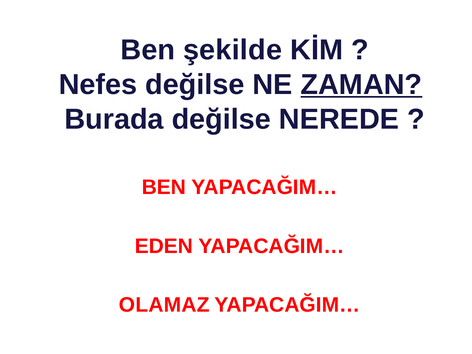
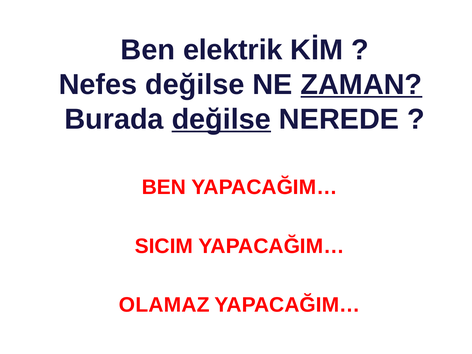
şekilde: şekilde -> elektrik
değilse at (221, 119) underline: none -> present
EDEN: EDEN -> SICIM
